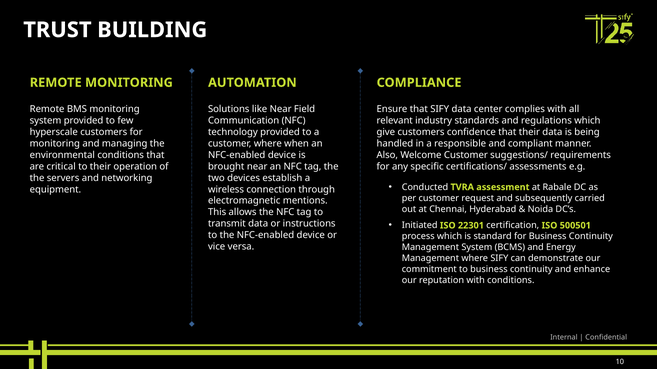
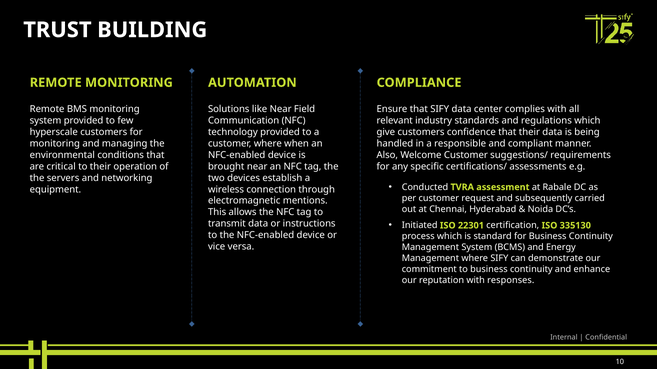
500501: 500501 -> 335130
with conditions: conditions -> responses
